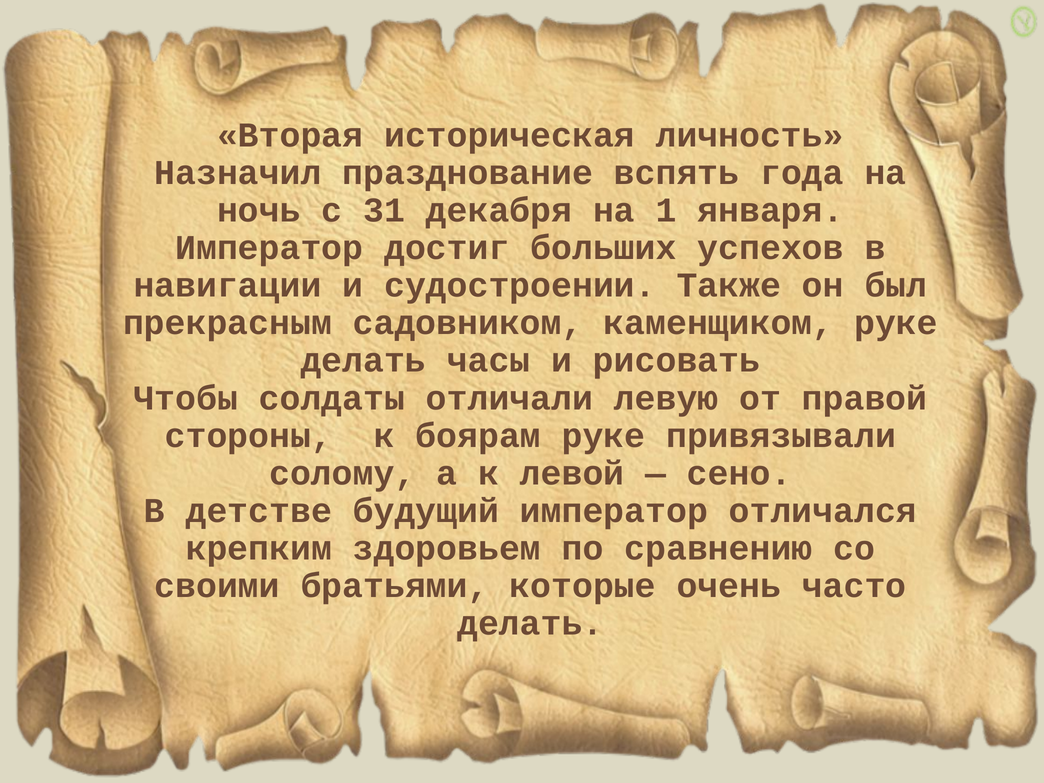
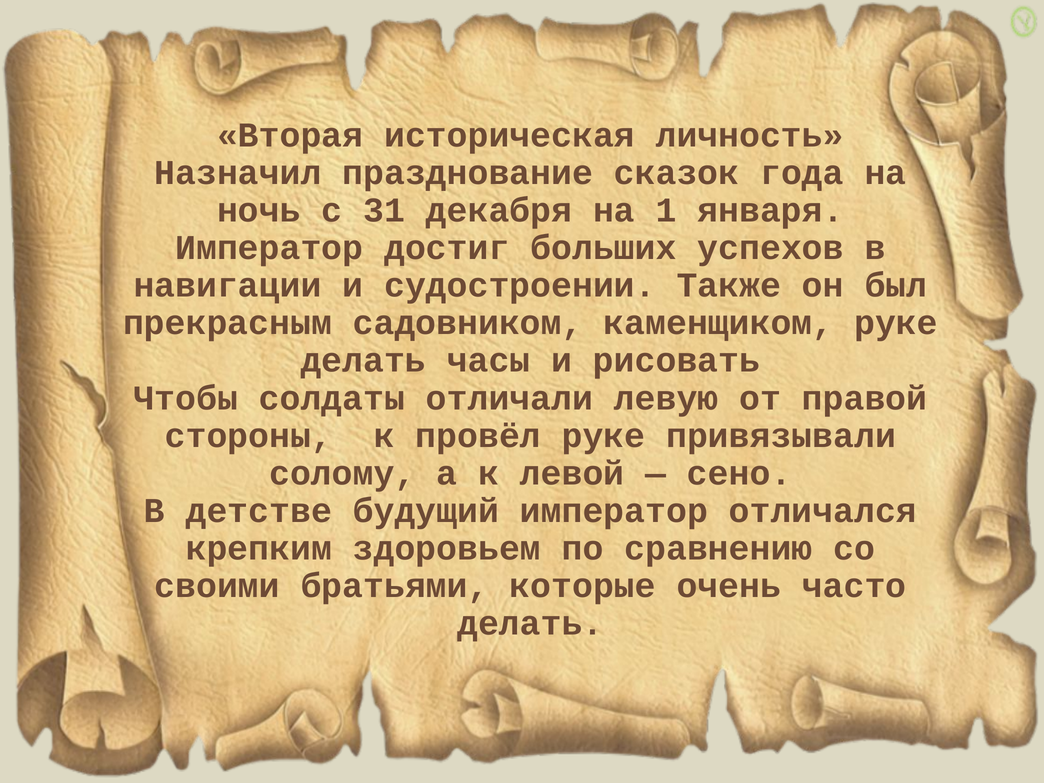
вспять: вспять -> сказок
боярам: боярам -> провёл
